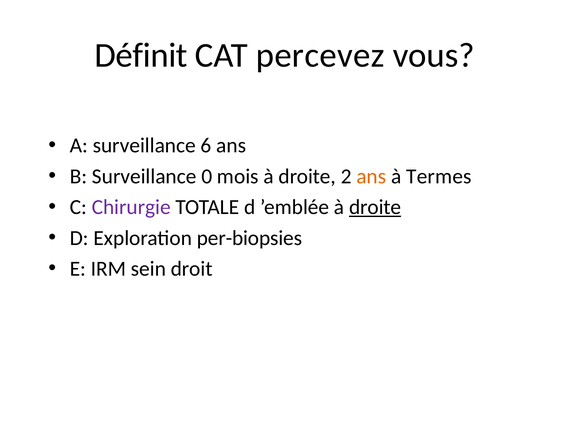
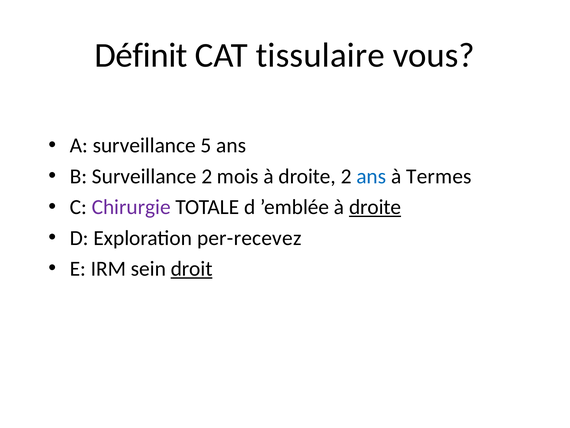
percevez: percevez -> tissulaire
6: 6 -> 5
Surveillance 0: 0 -> 2
ans at (371, 176) colour: orange -> blue
per-biopsies: per-biopsies -> per-recevez
droit underline: none -> present
